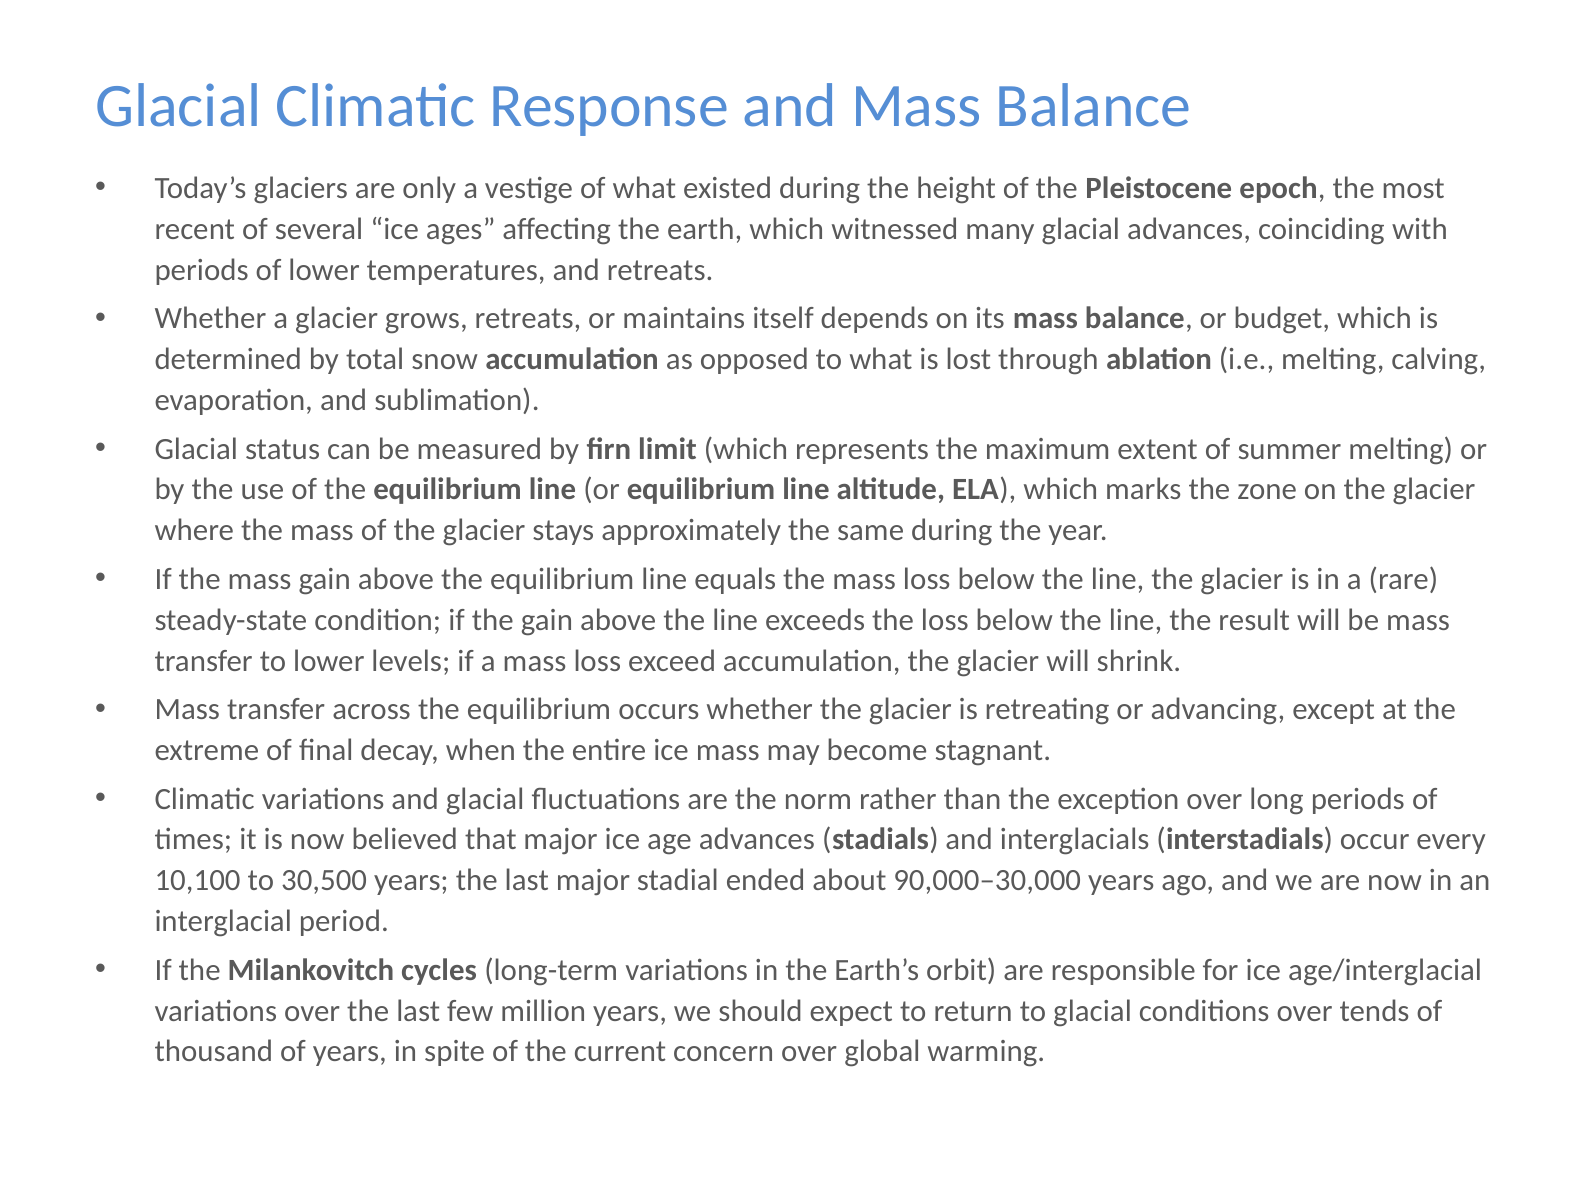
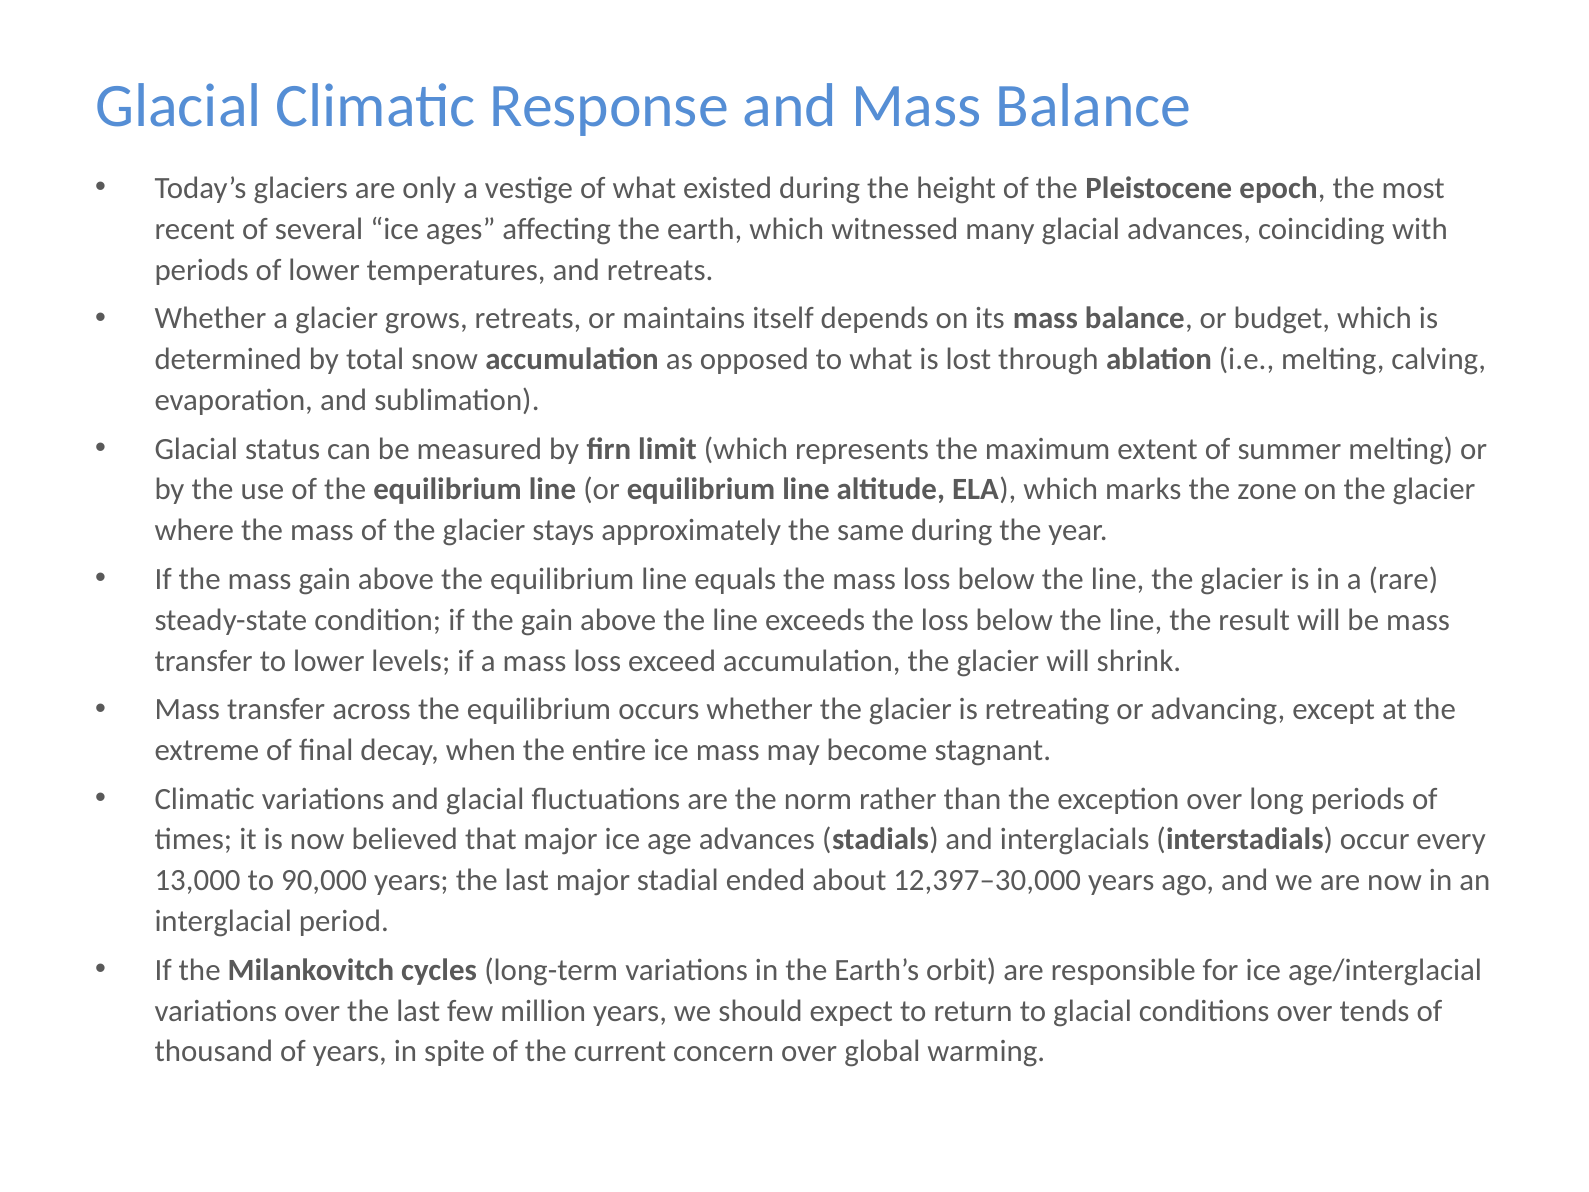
10,100: 10,100 -> 13,000
30,500: 30,500 -> 90,000
90,000–30,000: 90,000–30,000 -> 12,397–30,000
